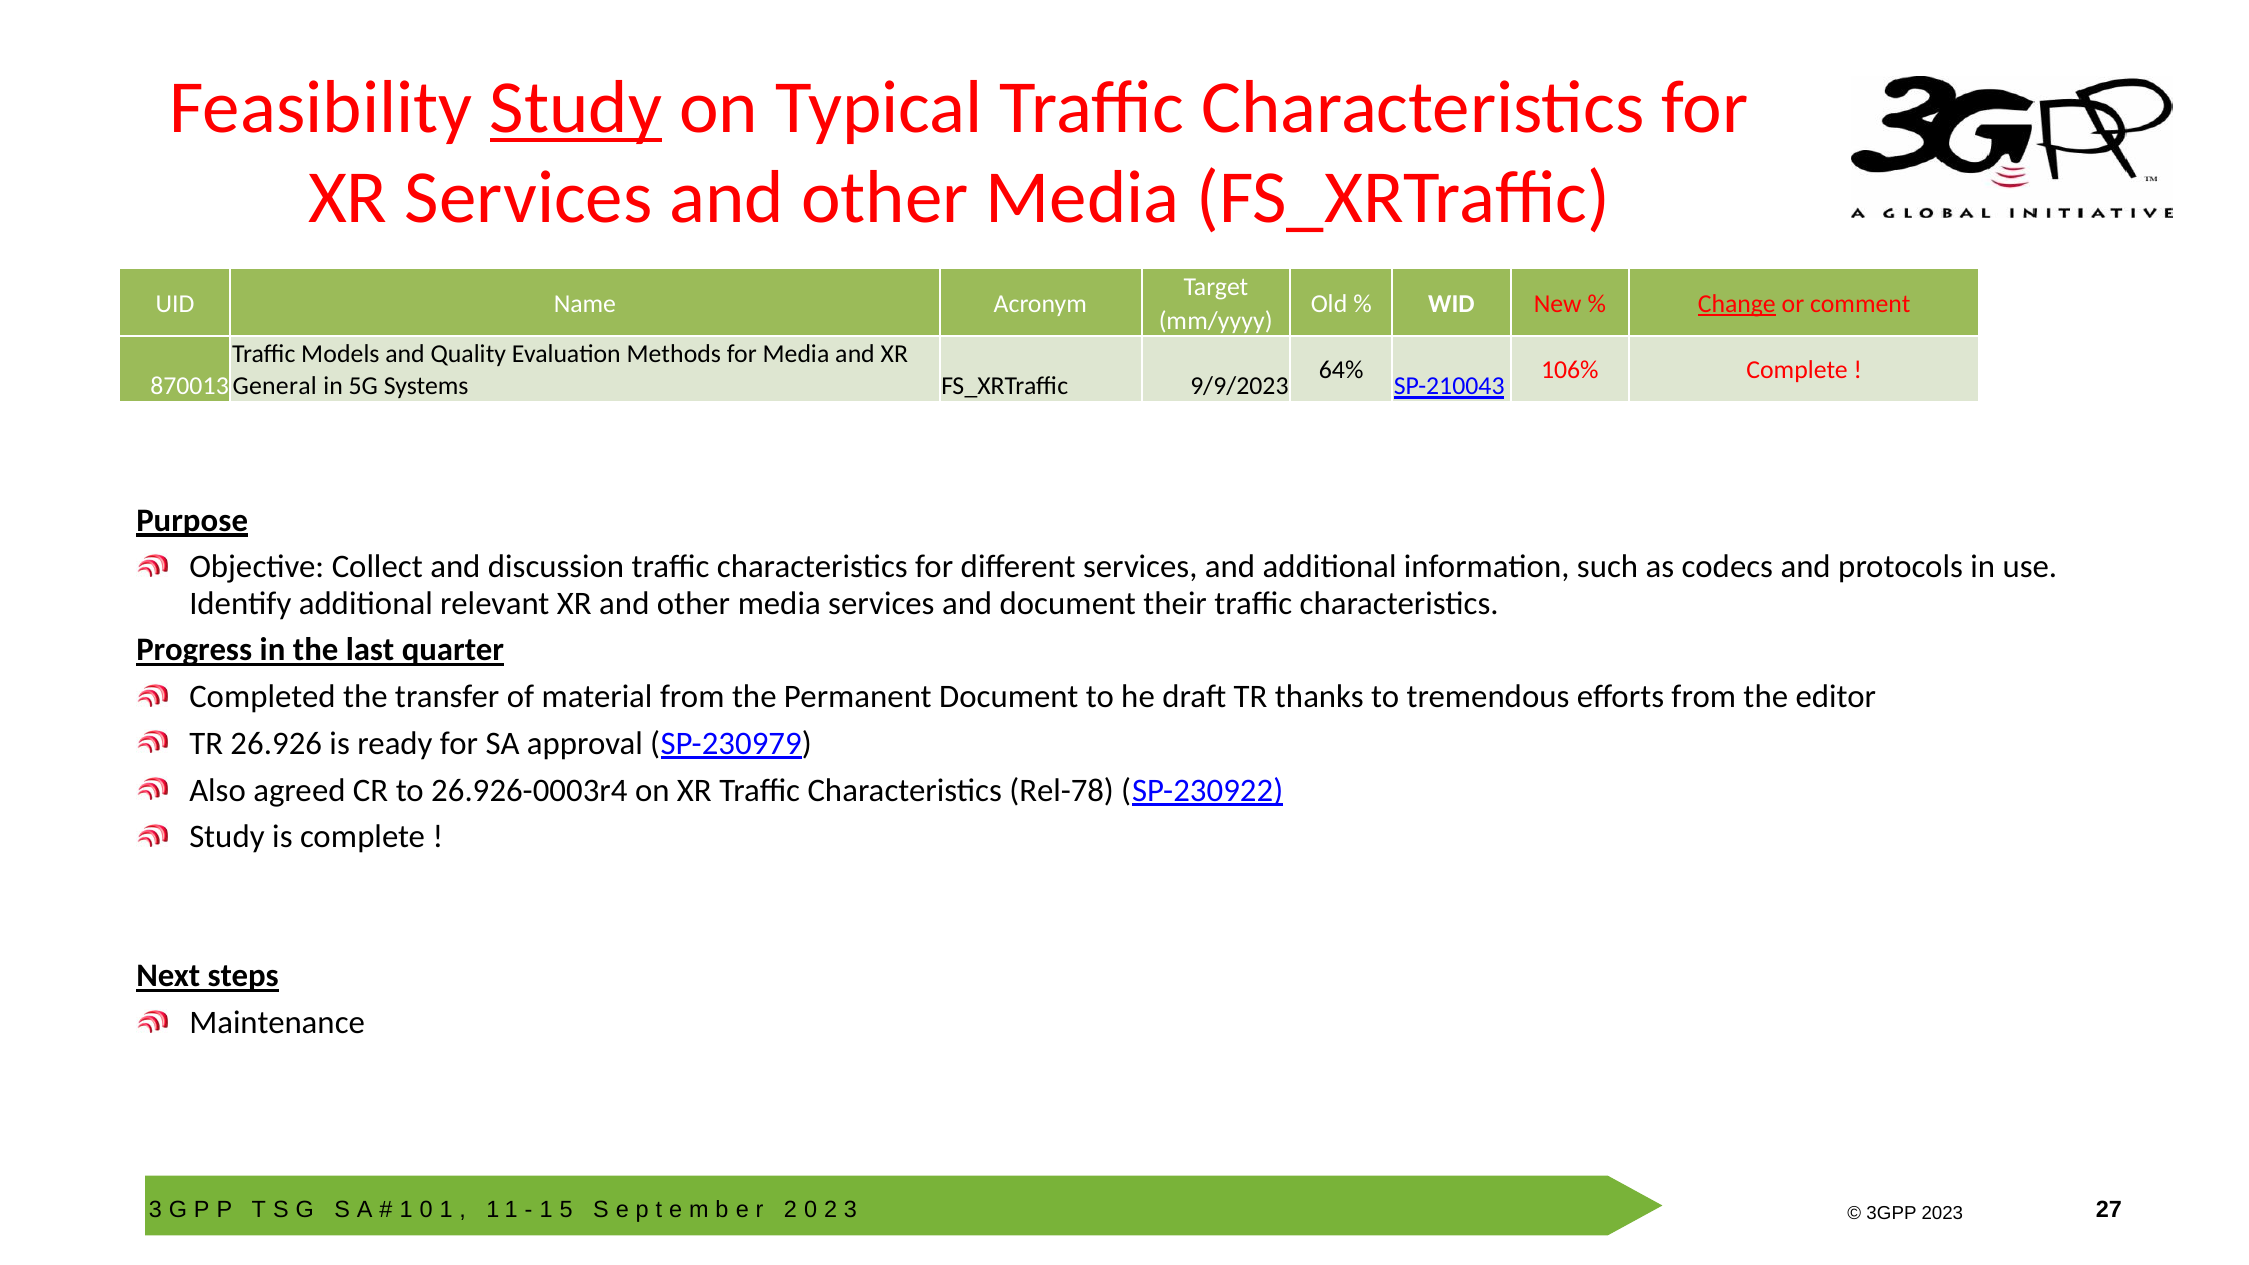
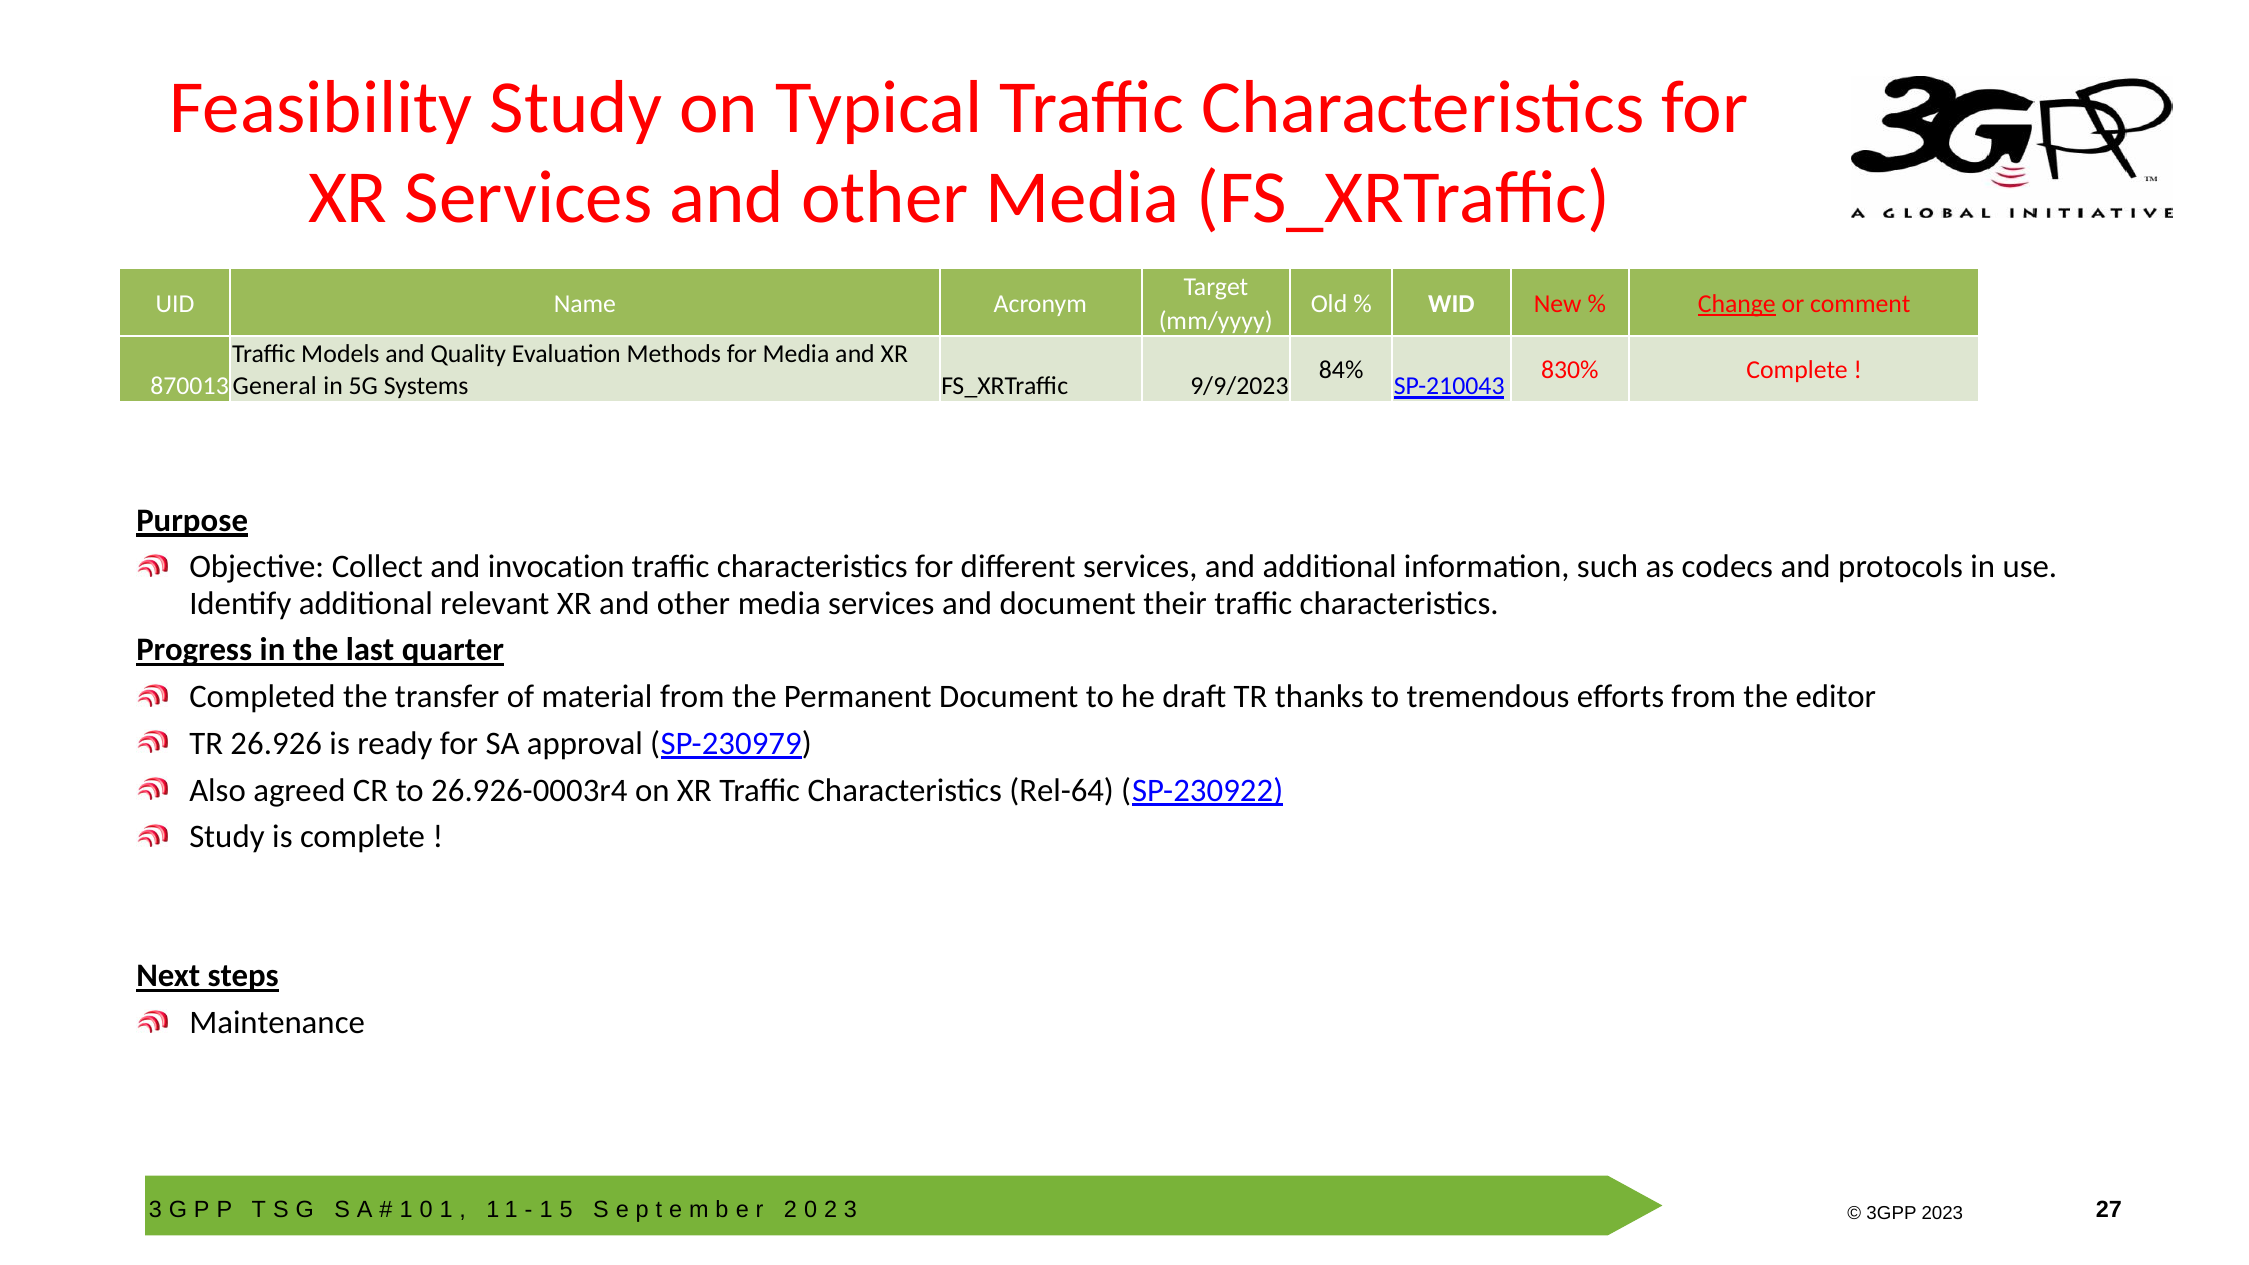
Study at (576, 108) underline: present -> none
64%: 64% -> 84%
106%: 106% -> 830%
discussion: discussion -> invocation
Rel-78: Rel-78 -> Rel-64
